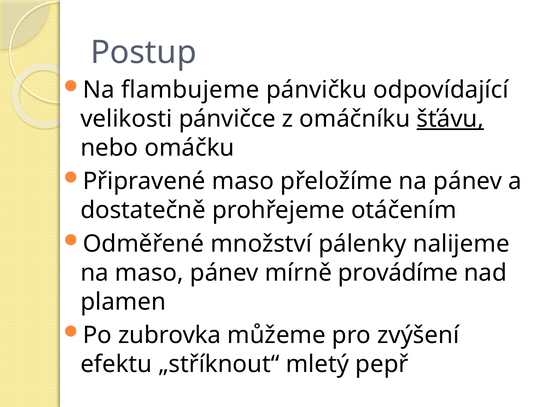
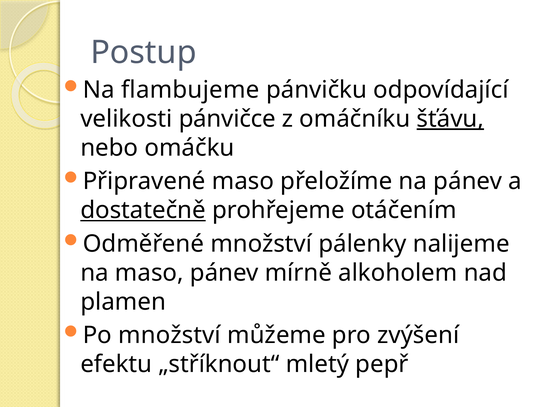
dostatečně underline: none -> present
provádíme: provádíme -> alkoholem
Po zubrovka: zubrovka -> množství
